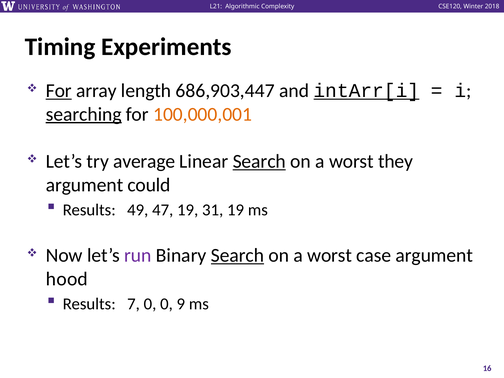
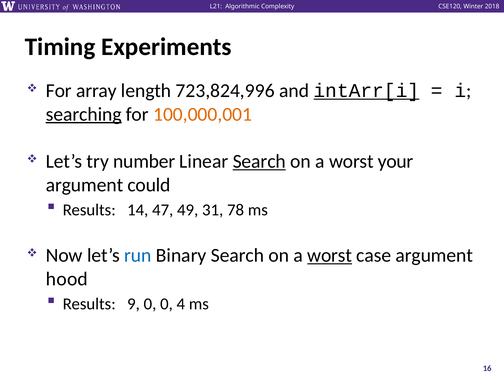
For at (59, 91) underline: present -> none
686,903,447: 686,903,447 -> 723,824,996
average: average -> number
they: they -> your
49: 49 -> 14
47 19: 19 -> 49
31 19: 19 -> 78
run colour: purple -> blue
Search at (238, 255) underline: present -> none
worst at (330, 255) underline: none -> present
7: 7 -> 9
9: 9 -> 4
